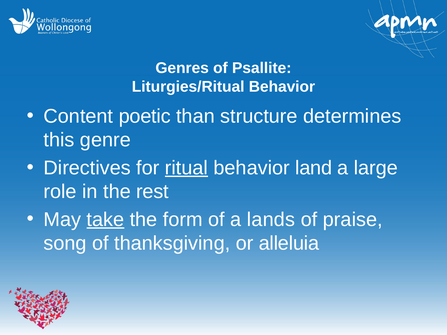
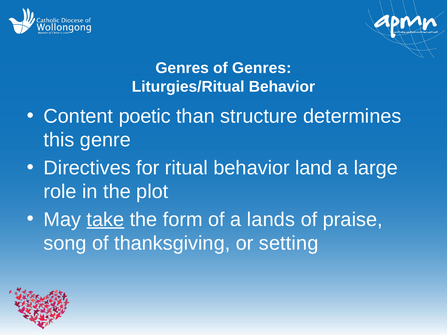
of Psallite: Psallite -> Genres
ritual underline: present -> none
rest: rest -> plot
alleluia: alleluia -> setting
